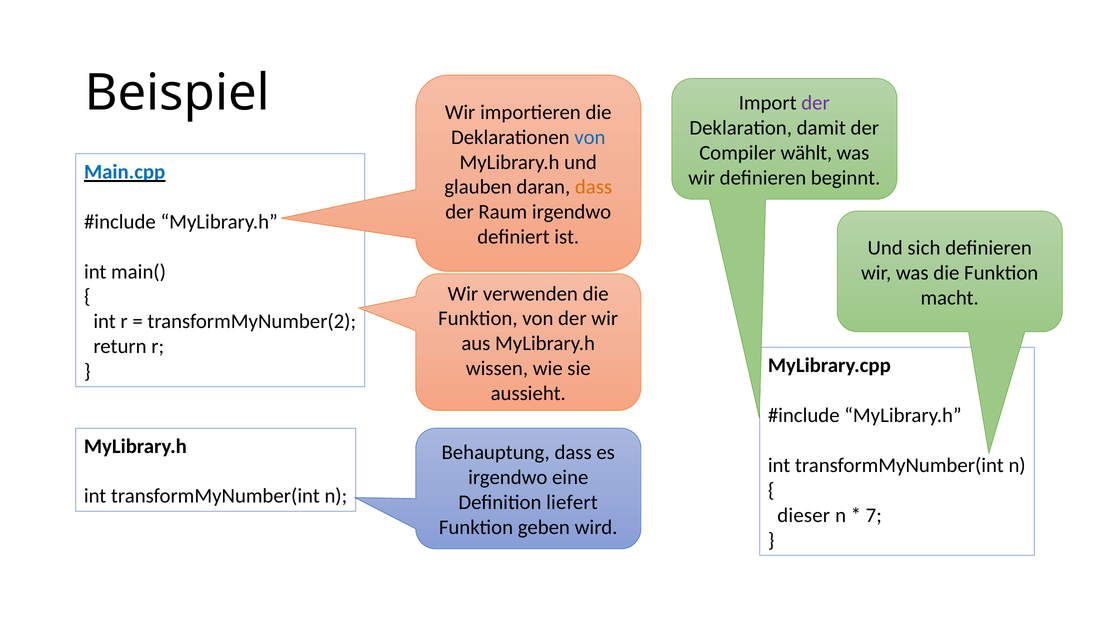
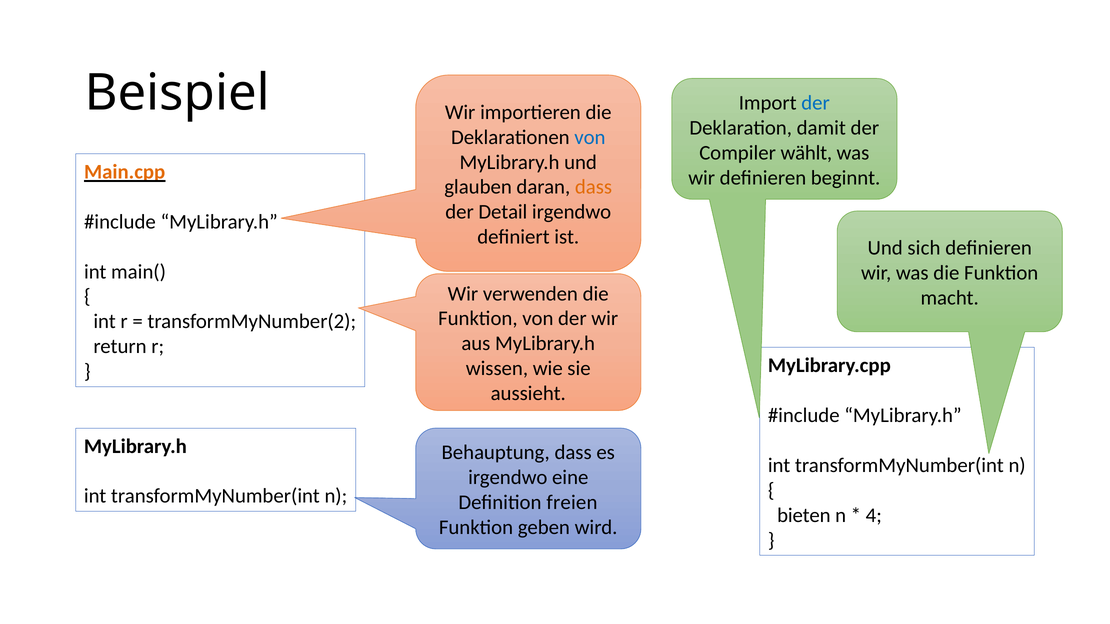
der at (816, 103) colour: purple -> blue
Main.cpp colour: blue -> orange
Raum: Raum -> Detail
liefert: liefert -> freien
dieser: dieser -> bieten
7: 7 -> 4
